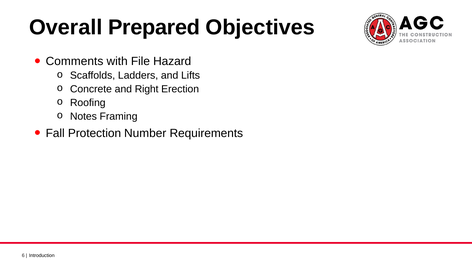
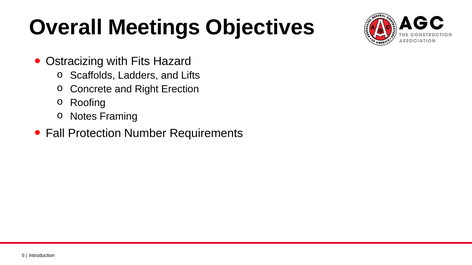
Prepared: Prepared -> Meetings
Comments: Comments -> Ostracizing
File: File -> Fits
